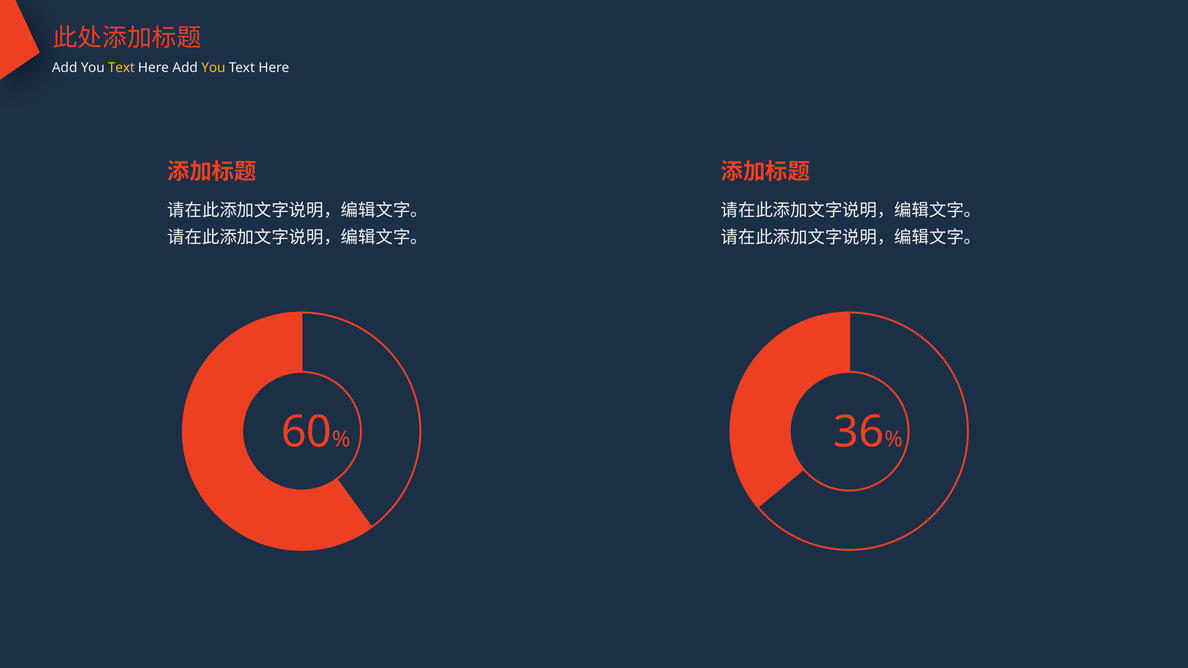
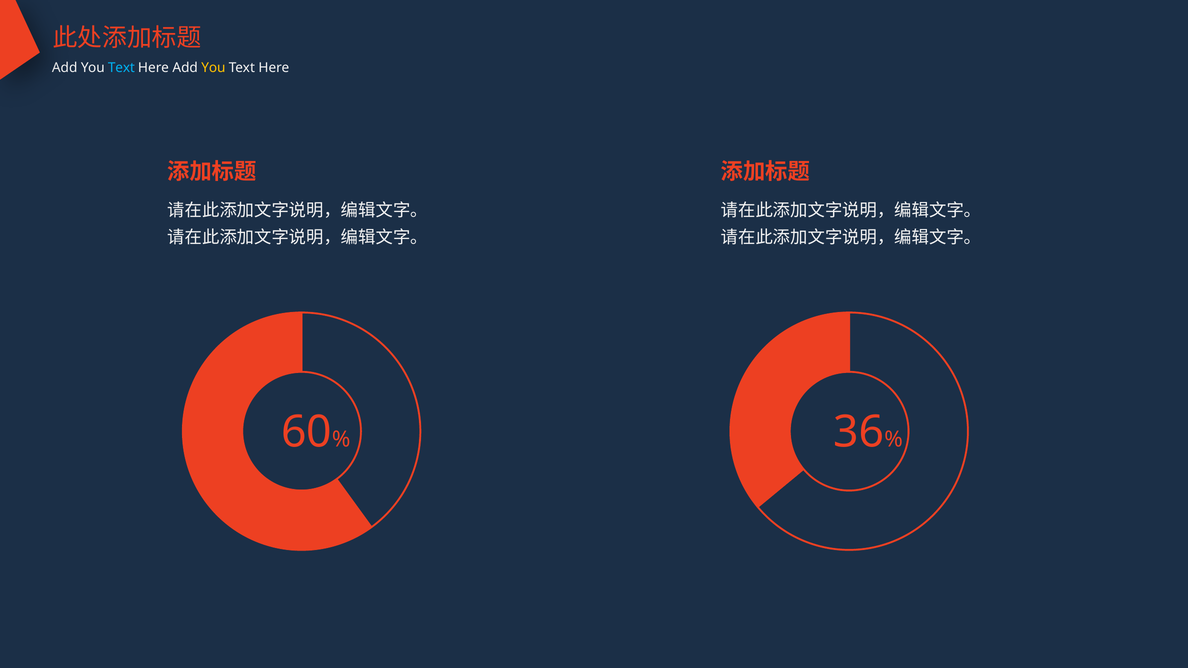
Text at (121, 68) colour: yellow -> light blue
